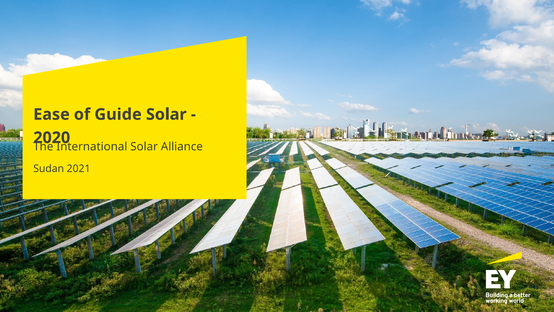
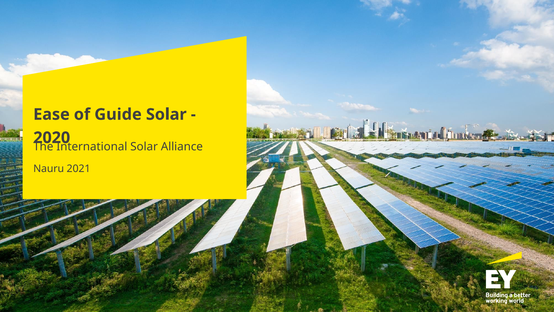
Sudan: Sudan -> Nauru
